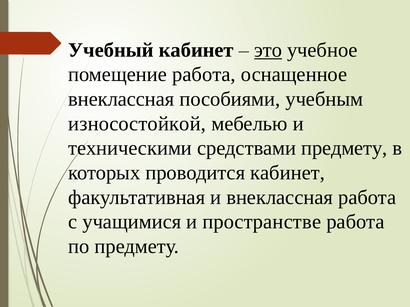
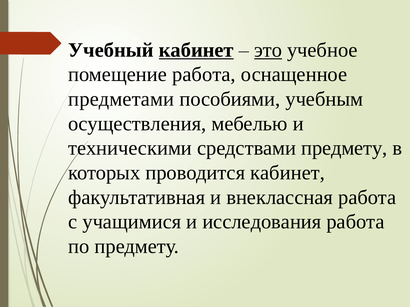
кабинет at (196, 50) underline: none -> present
внеклассная at (121, 99): внеклассная -> предметами
износостойкой: износостойкой -> осуществления
пространстве: пространстве -> исследования
